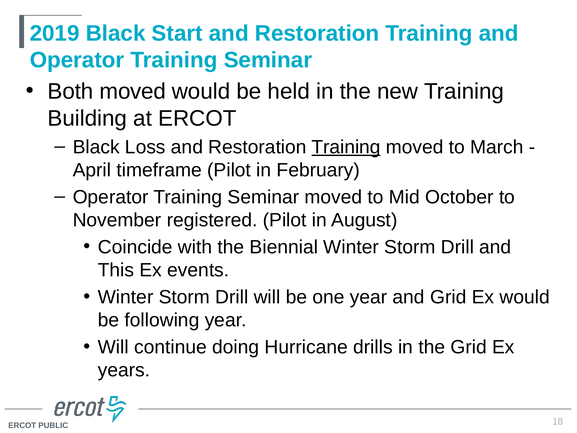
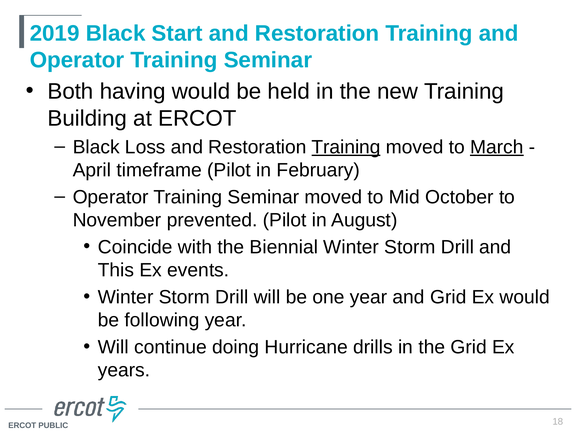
Both moved: moved -> having
March underline: none -> present
registered: registered -> prevented
